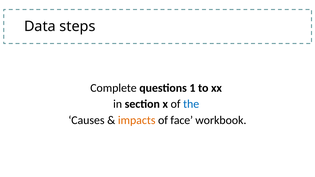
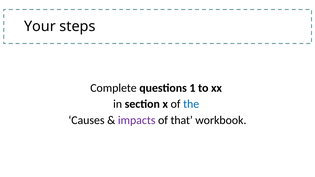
Data: Data -> Your
impacts colour: orange -> purple
face: face -> that
